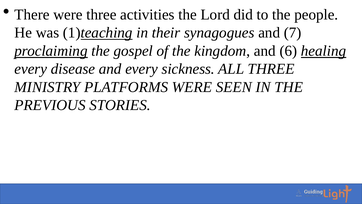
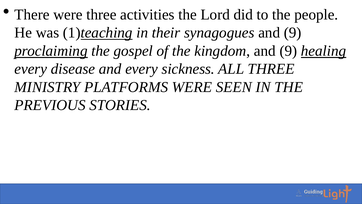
synagogues and 7: 7 -> 9
kingdom and 6: 6 -> 9
